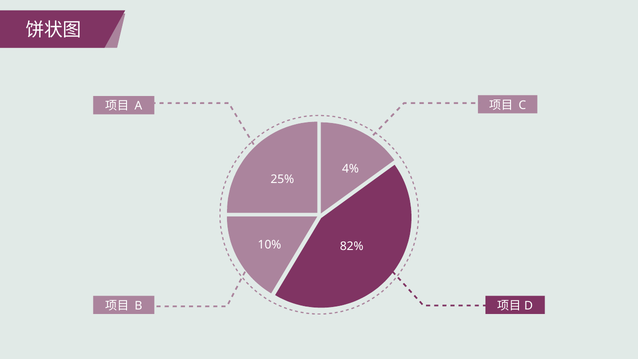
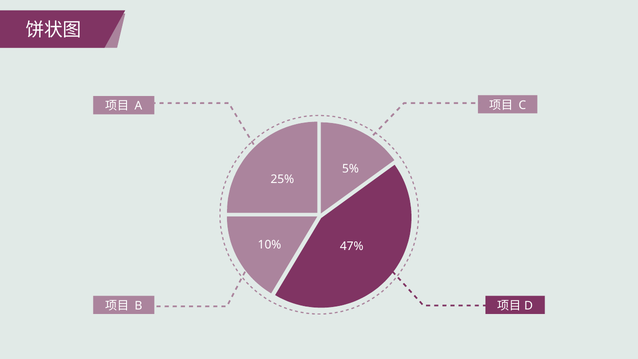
4%: 4% -> 5%
82%: 82% -> 47%
